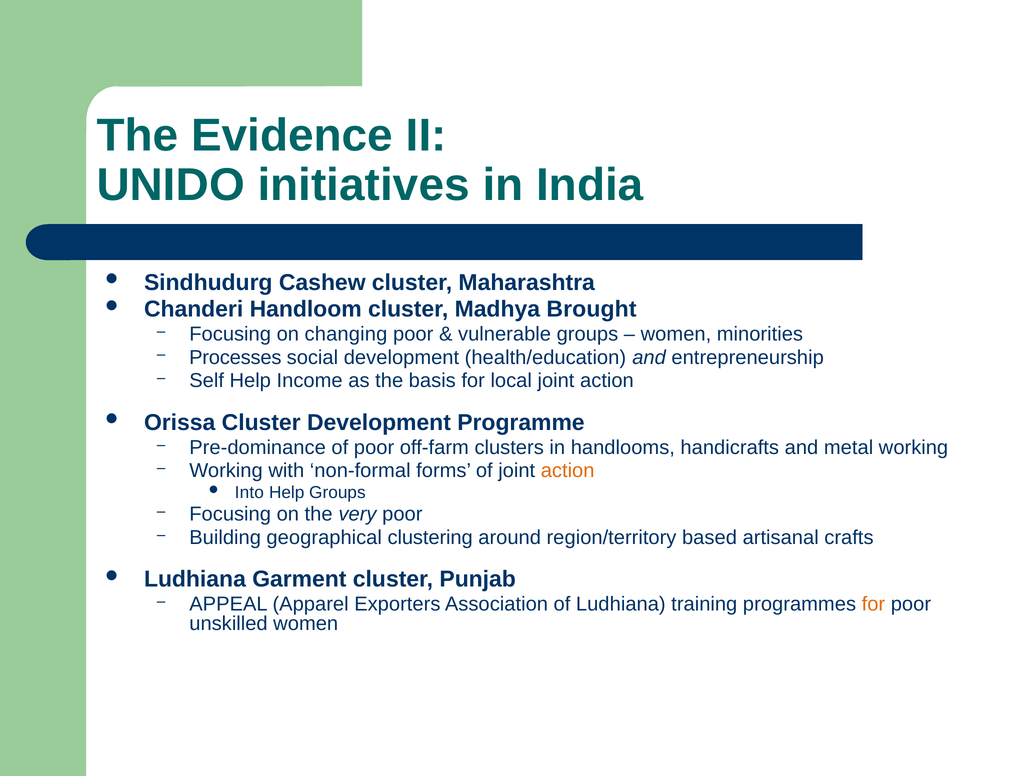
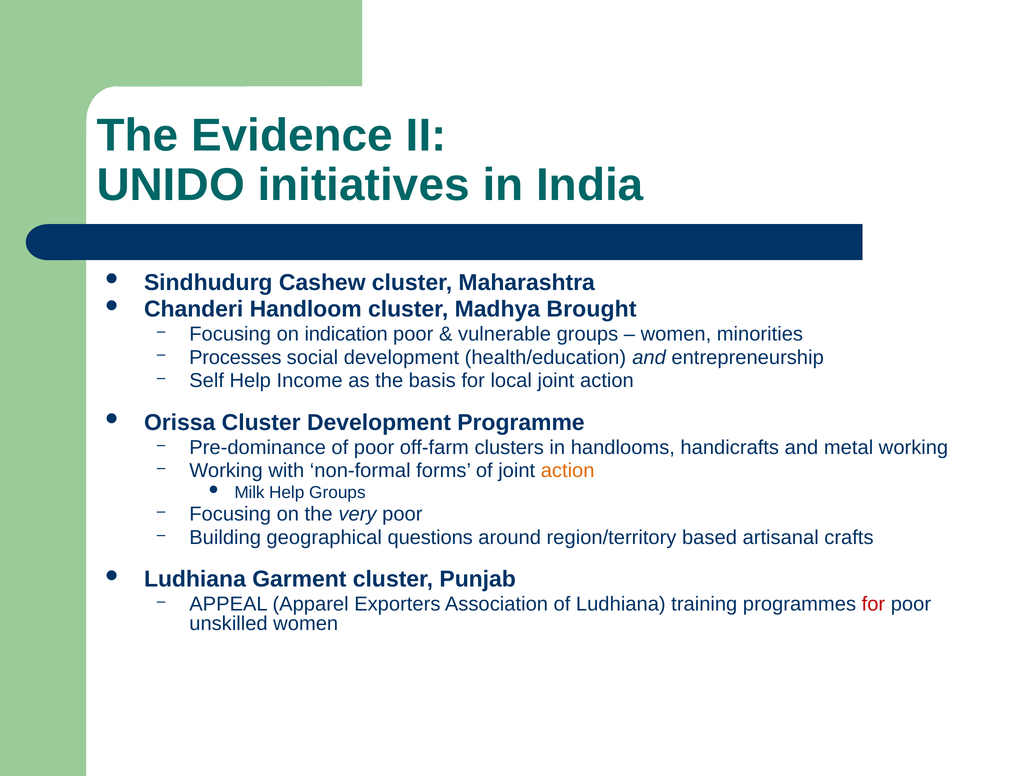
changing: changing -> indication
Into: Into -> Milk
clustering: clustering -> questions
for at (873, 604) colour: orange -> red
